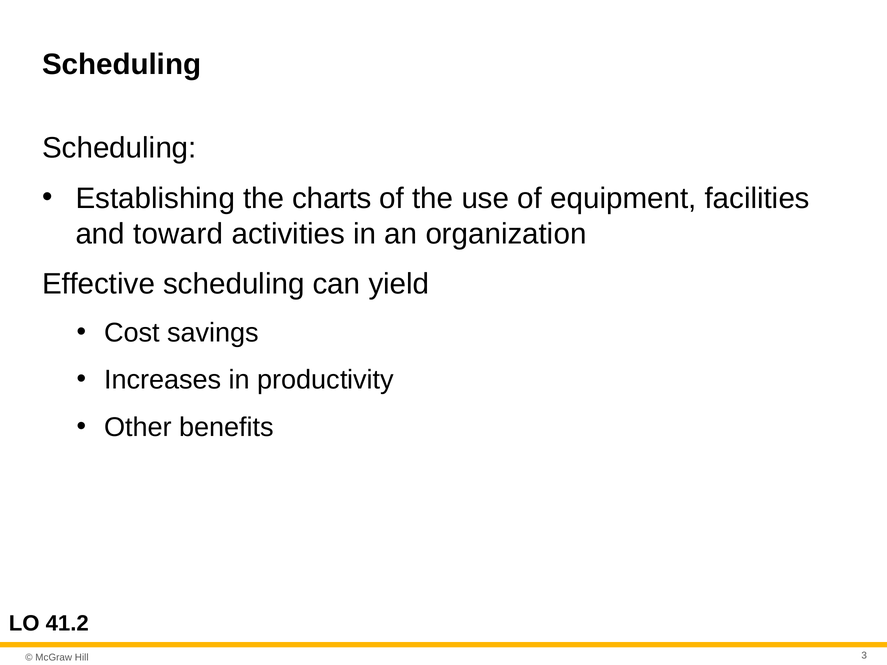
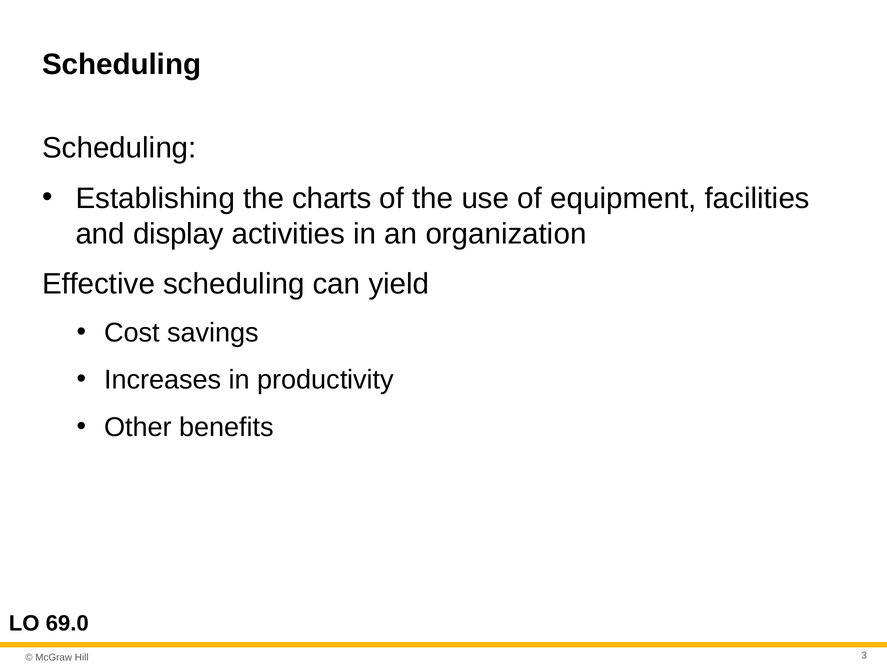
toward: toward -> display
41.2: 41.2 -> 69.0
